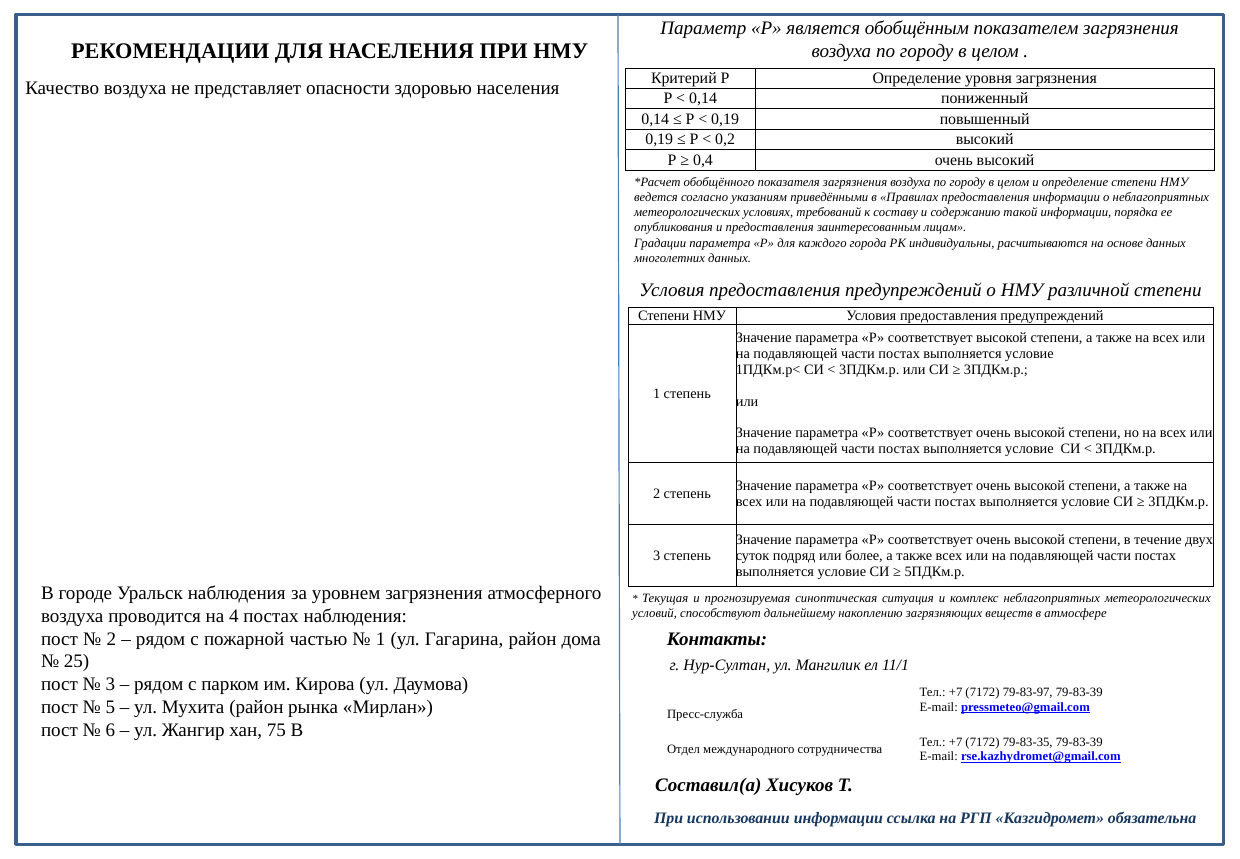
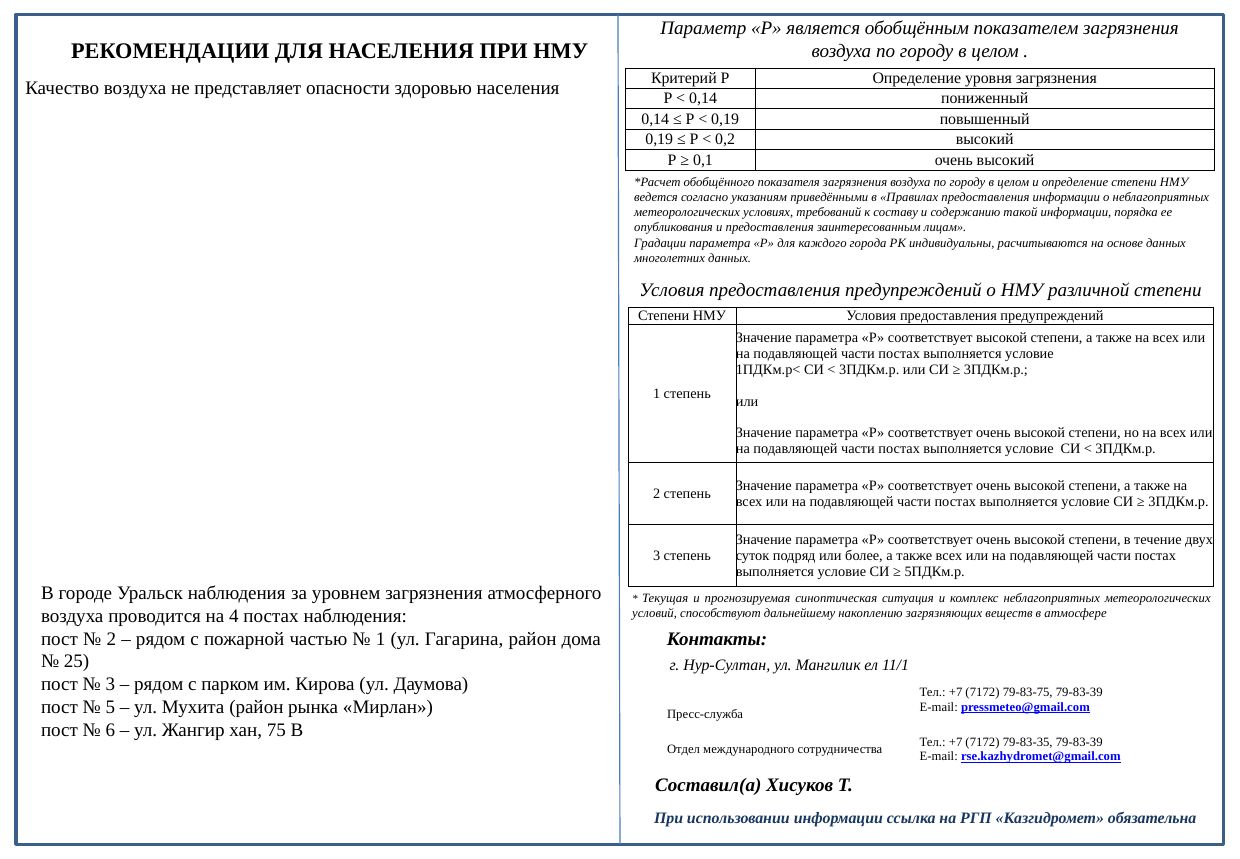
0,4: 0,4 -> 0,1
79-83-97: 79-83-97 -> 79-83-75
